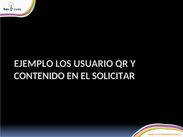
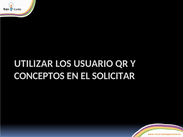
EJEMPLO: EJEMPLO -> UTILIZAR
CONTENIDO: CONTENIDO -> CONCEPTOS
